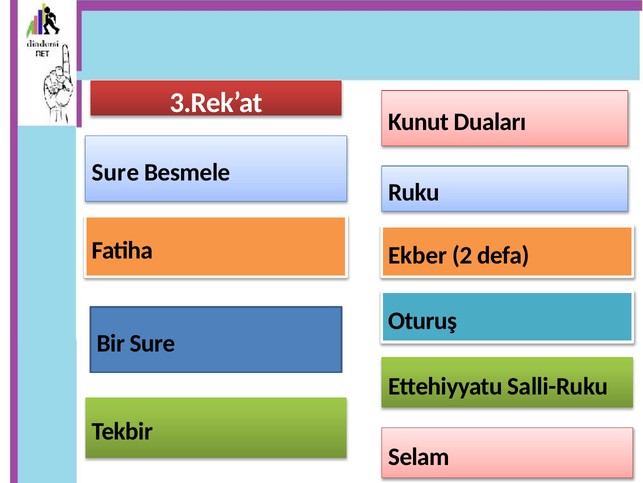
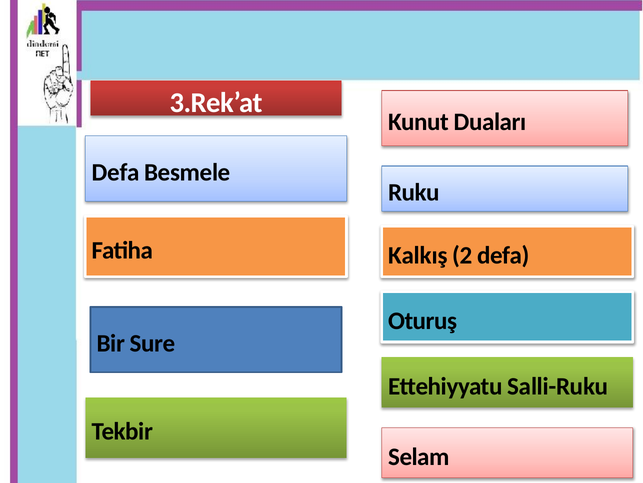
Sure at (115, 172): Sure -> Defa
Ekber: Ekber -> Kalkış
